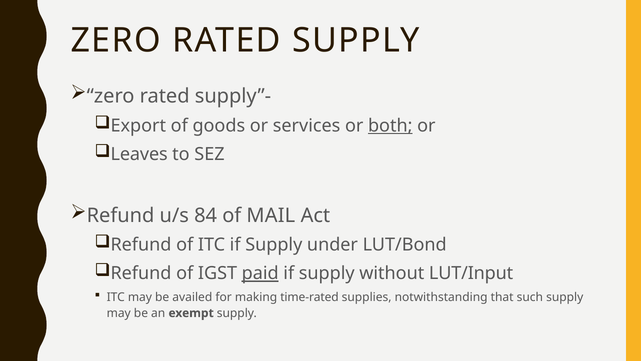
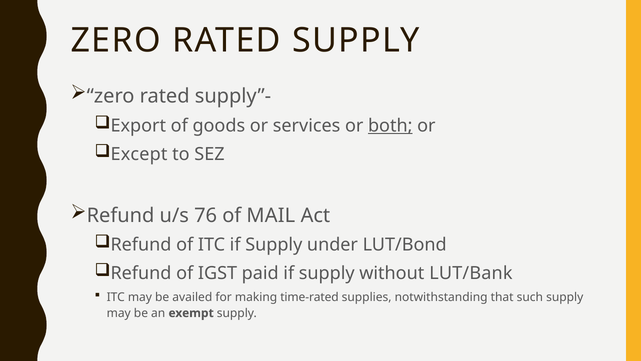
Leaves: Leaves -> Except
84: 84 -> 76
paid underline: present -> none
LUT/Input: LUT/Input -> LUT/Bank
